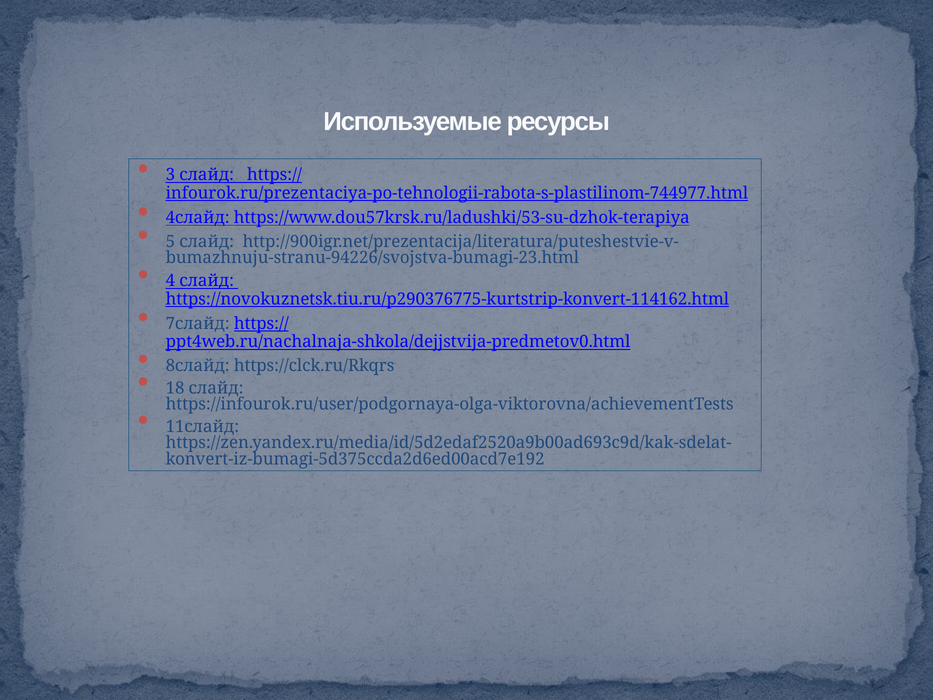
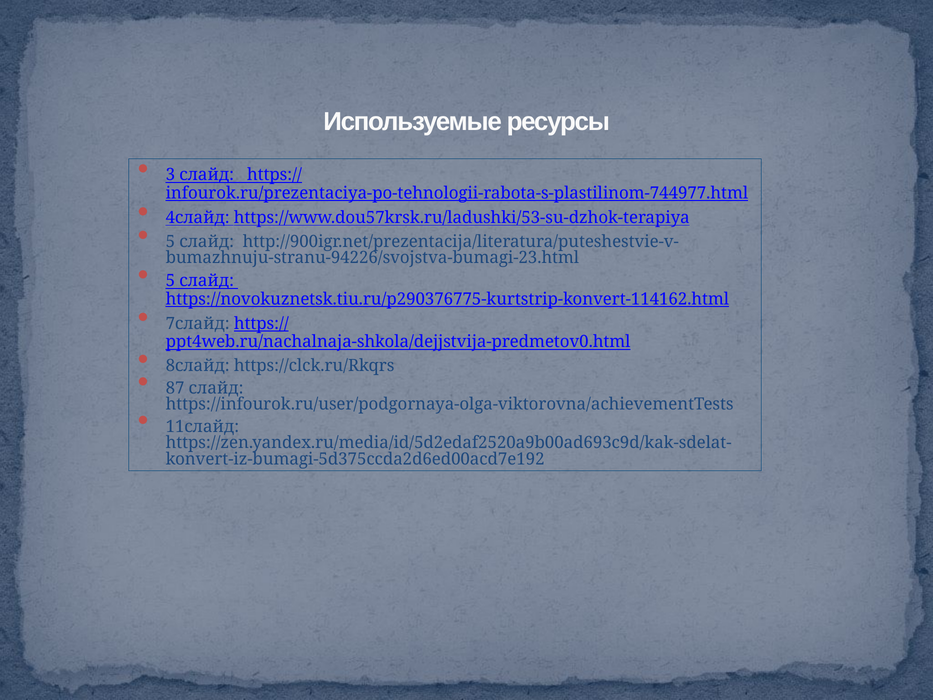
4 at (170, 281): 4 -> 5
18: 18 -> 87
